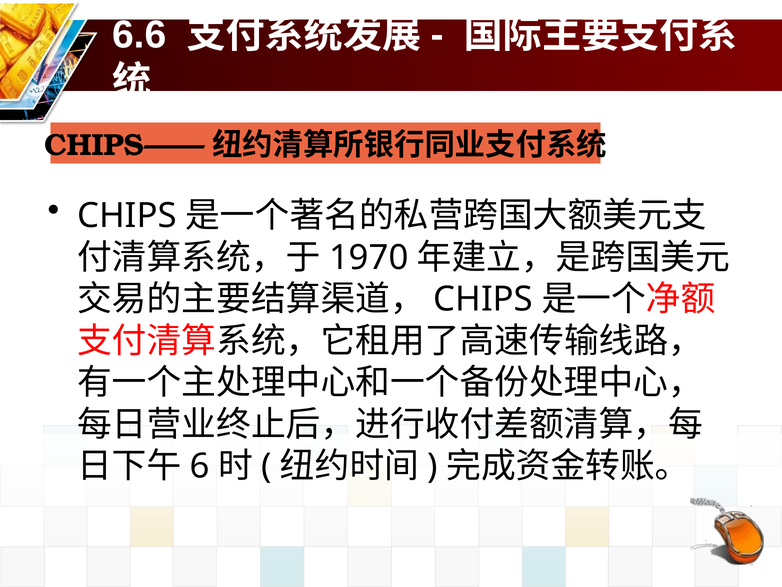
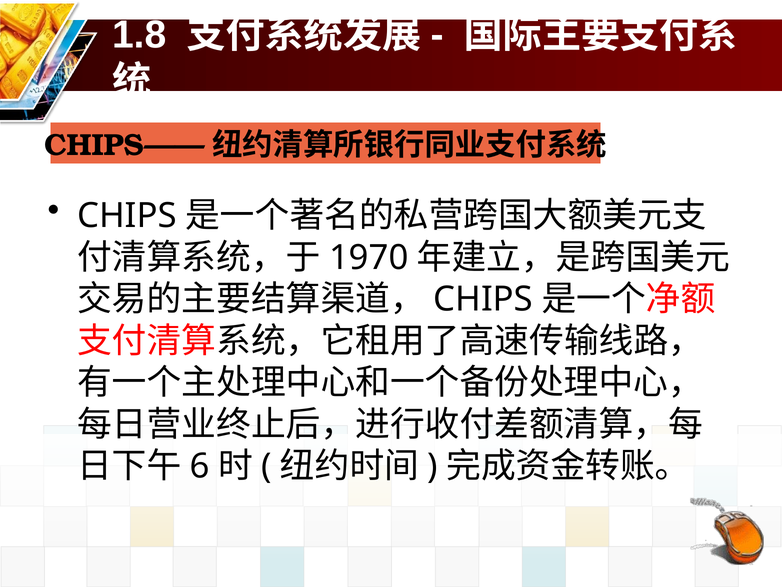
6.6: 6.6 -> 1.8
